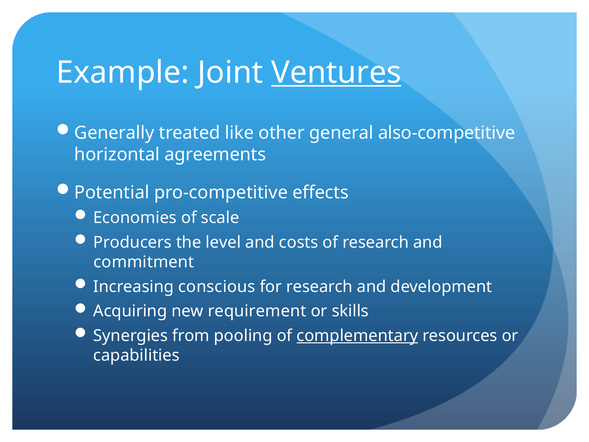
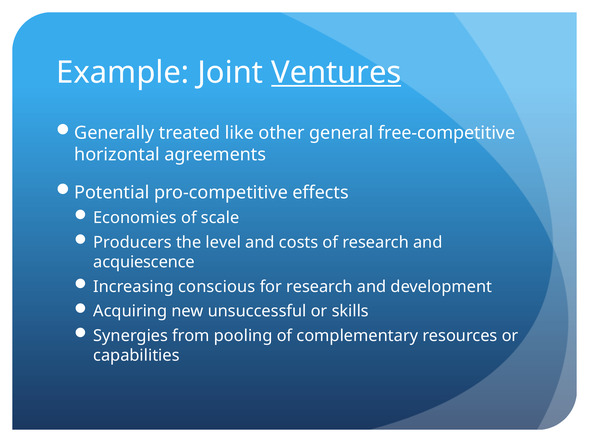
also-competitive: also-competitive -> free-competitive
commitment: commitment -> acquiescence
requirement: requirement -> unsuccessful
complementary underline: present -> none
